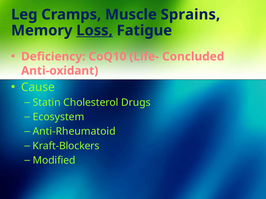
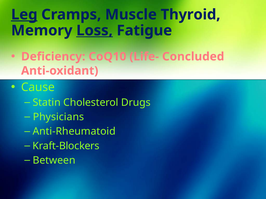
Leg underline: none -> present
Sprains: Sprains -> Thyroid
Ecosystem: Ecosystem -> Physicians
Modified: Modified -> Between
